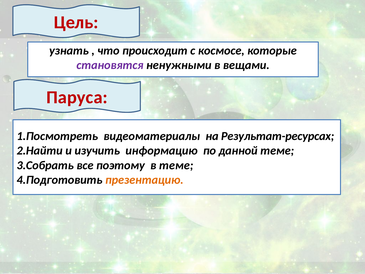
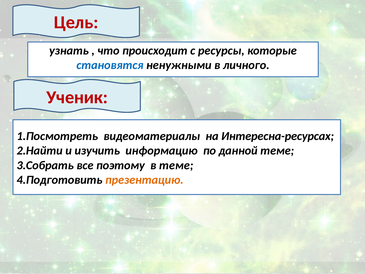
космосе: космосе -> ресурсы
становятся colour: purple -> blue
вещами: вещами -> личного
Паруса: Паруса -> Ученик
Результат-ресурсах: Результат-ресурсах -> Интересна-ресурсах
